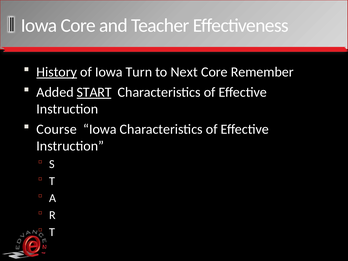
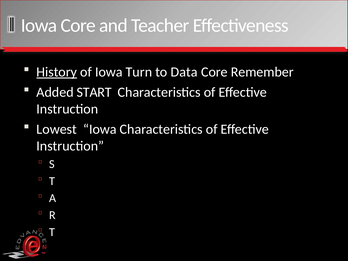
Next: Next -> Data
START underline: present -> none
Course: Course -> Lowest
